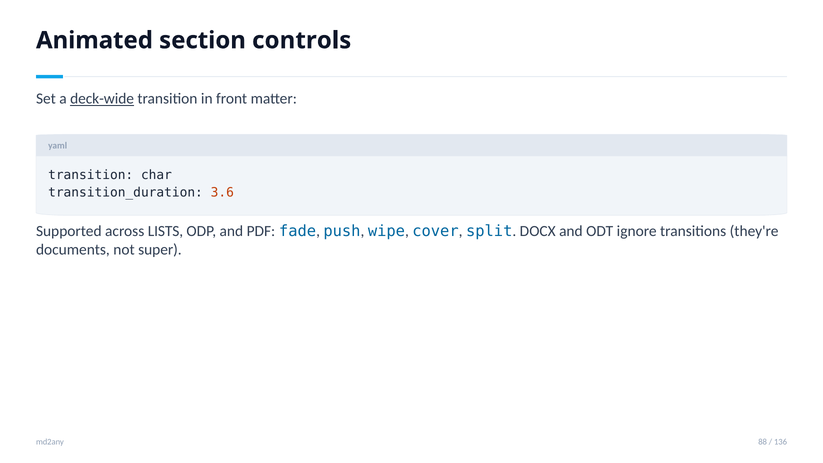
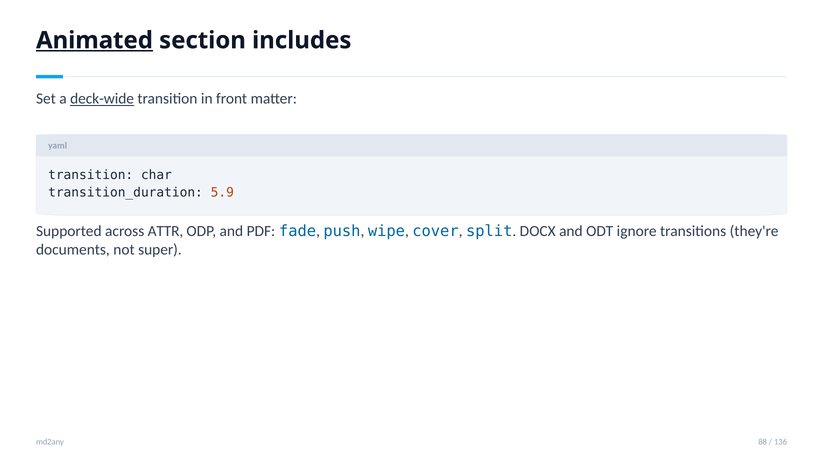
Animated underline: none -> present
controls: controls -> includes
3.6: 3.6 -> 5.9
LISTS: LISTS -> ATTR
